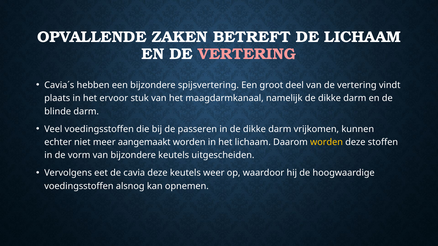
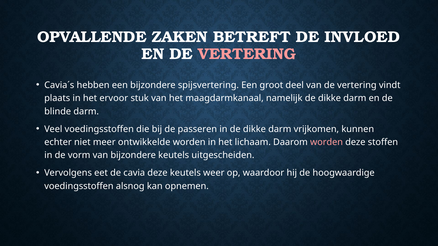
DE LICHAAM: LICHAAM -> INVLOED
aangemaakt: aangemaakt -> ontwikkelde
worden at (327, 142) colour: yellow -> pink
